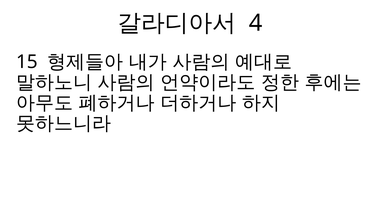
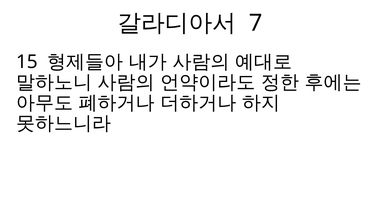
4: 4 -> 7
